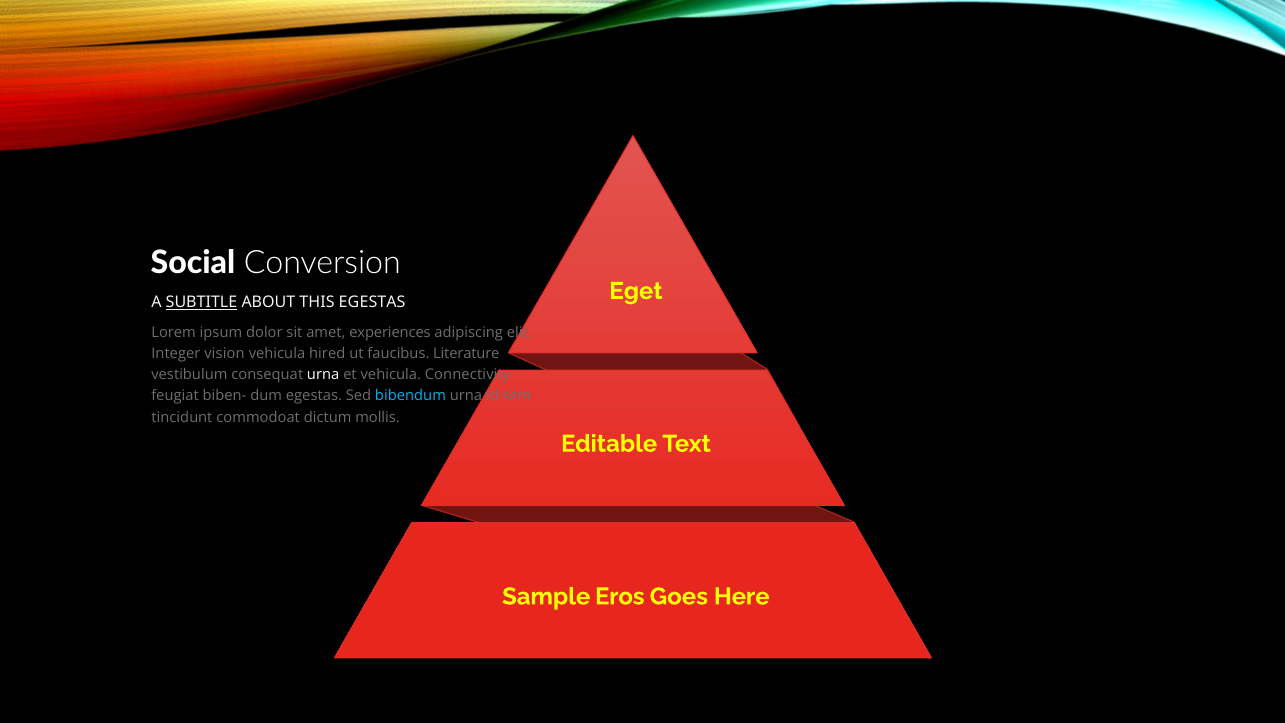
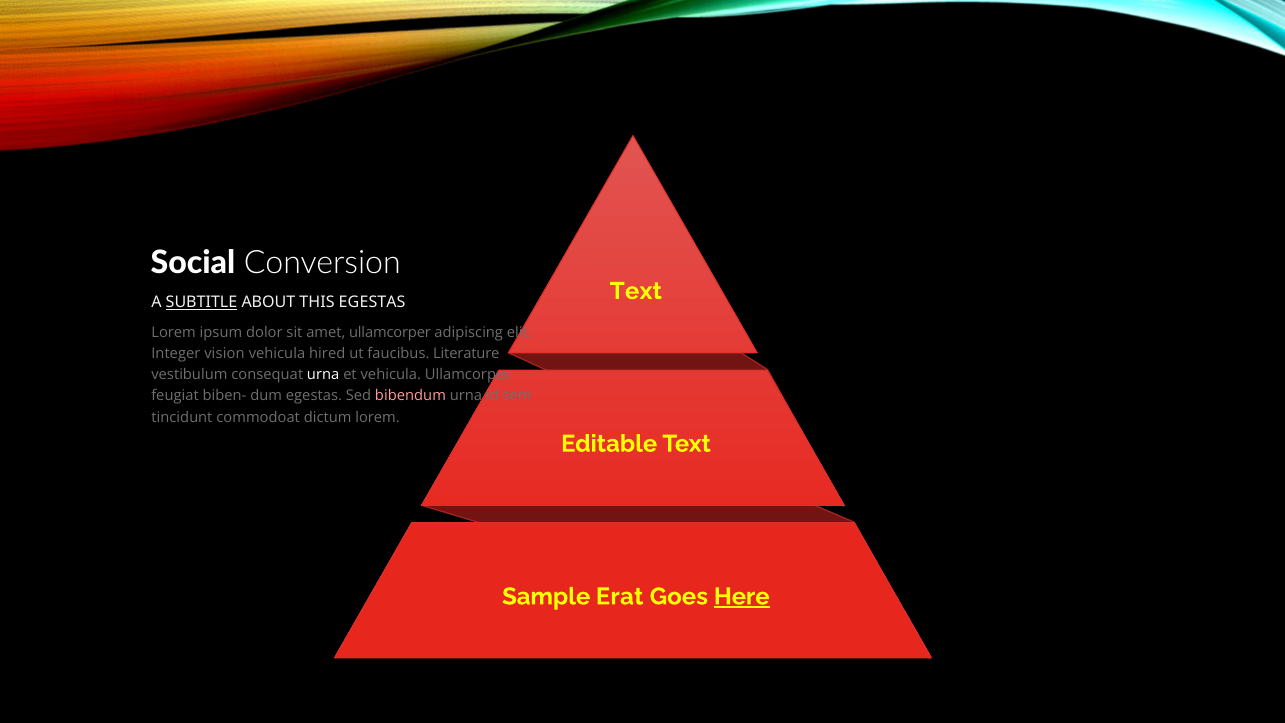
Eget at (636, 291): Eget -> Text
amet experiences: experiences -> ullamcorper
vehicula Connectivity: Connectivity -> Ullamcorper
bibendum colour: light blue -> pink
dictum mollis: mollis -> lorem
Eros: Eros -> Erat
Here underline: none -> present
